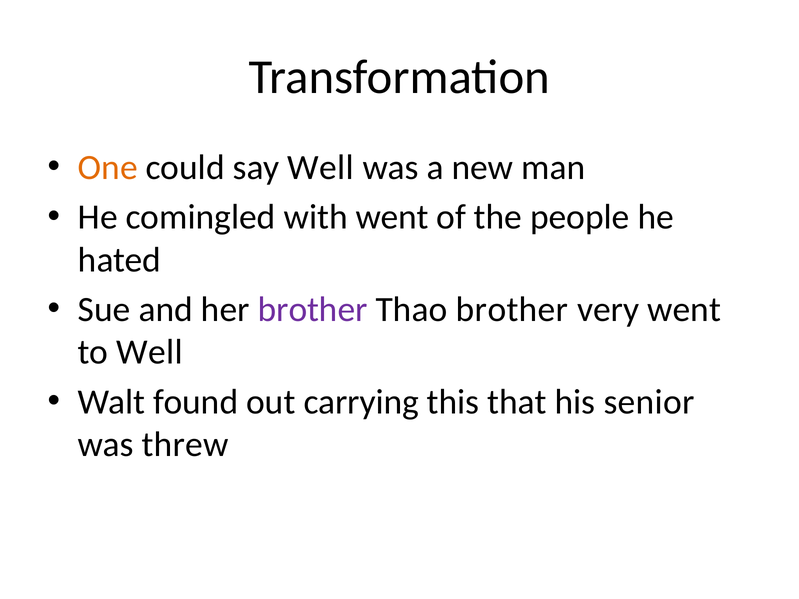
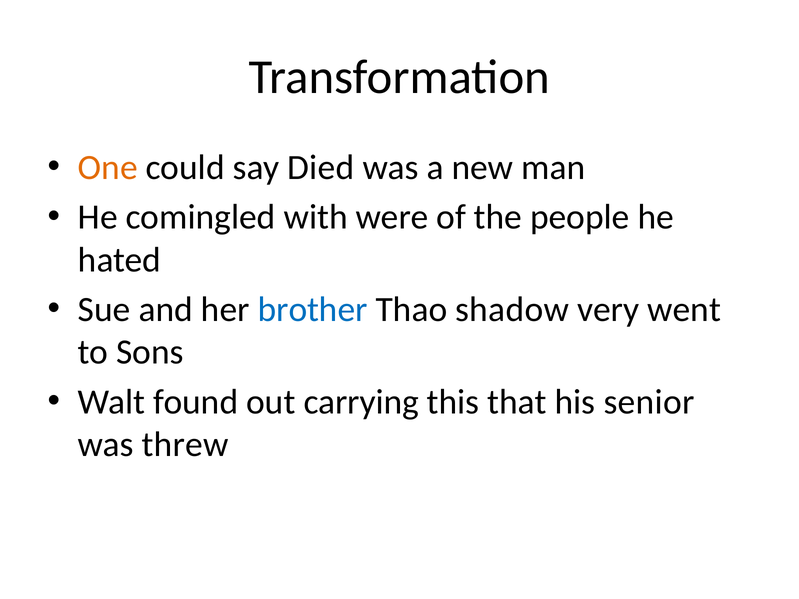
say Well: Well -> Died
with went: went -> were
brother at (313, 310) colour: purple -> blue
Thao brother: brother -> shadow
to Well: Well -> Sons
